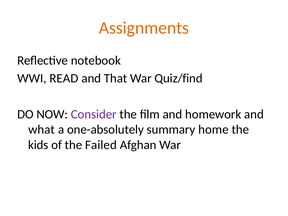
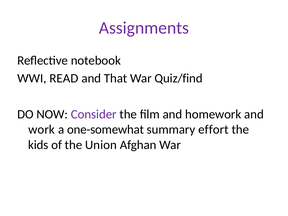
Assignments colour: orange -> purple
what: what -> work
one-absolutely: one-absolutely -> one-somewhat
home: home -> effort
Failed: Failed -> Union
